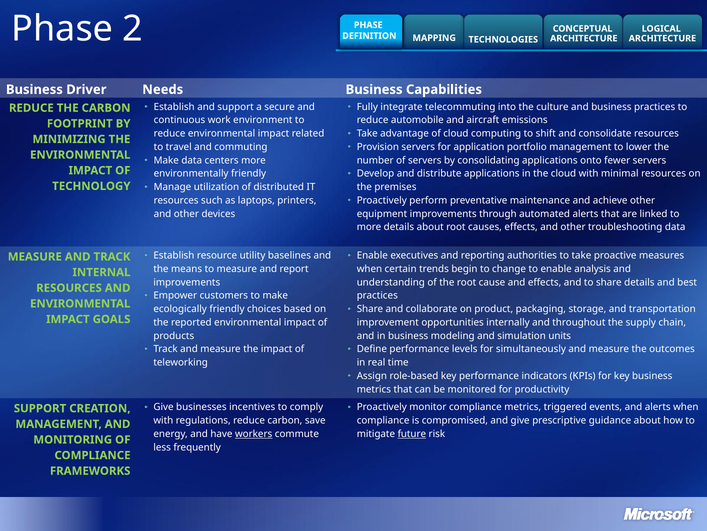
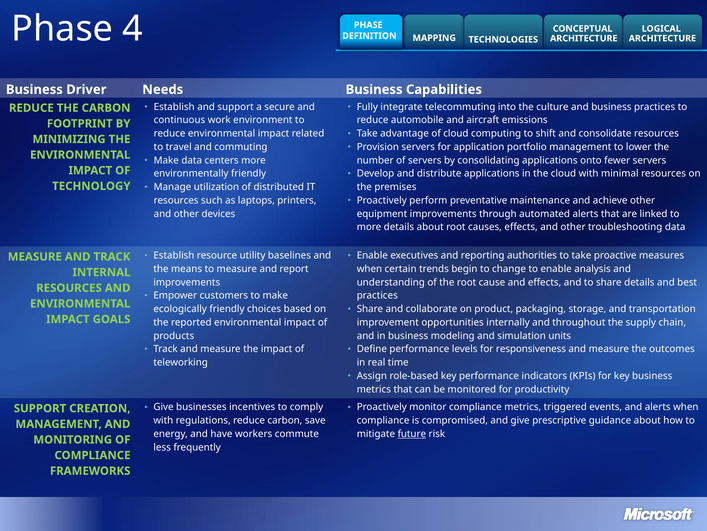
2: 2 -> 4
simultaneously: simultaneously -> responsiveness
workers underline: present -> none
